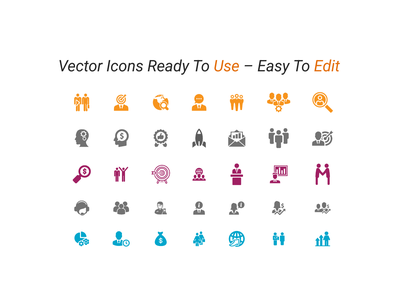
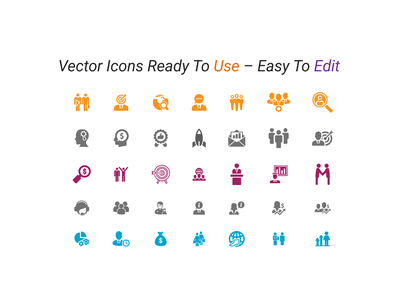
Edit colour: orange -> purple
